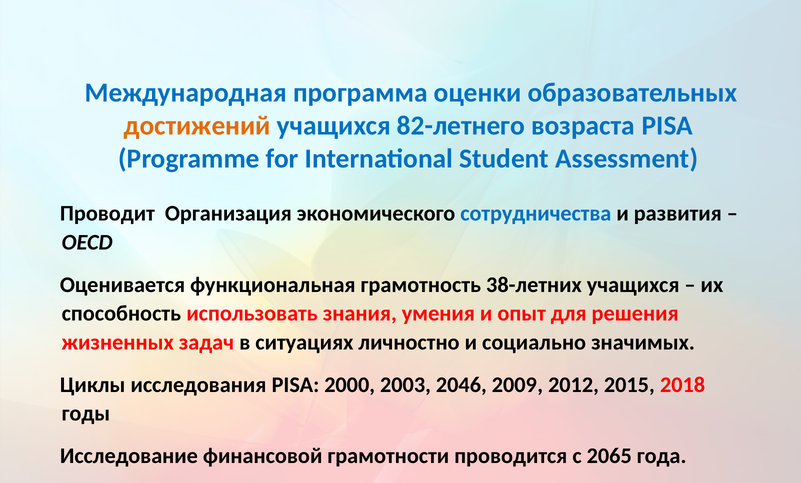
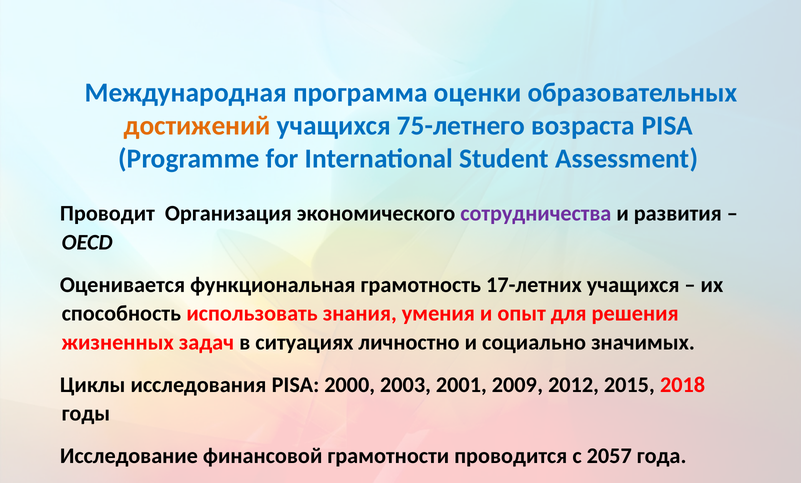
82-летнего: 82-летнего -> 75-летнего
сотрудничества colour: blue -> purple
38-летних: 38-летних -> 17-летних
2046: 2046 -> 2001
2065: 2065 -> 2057
